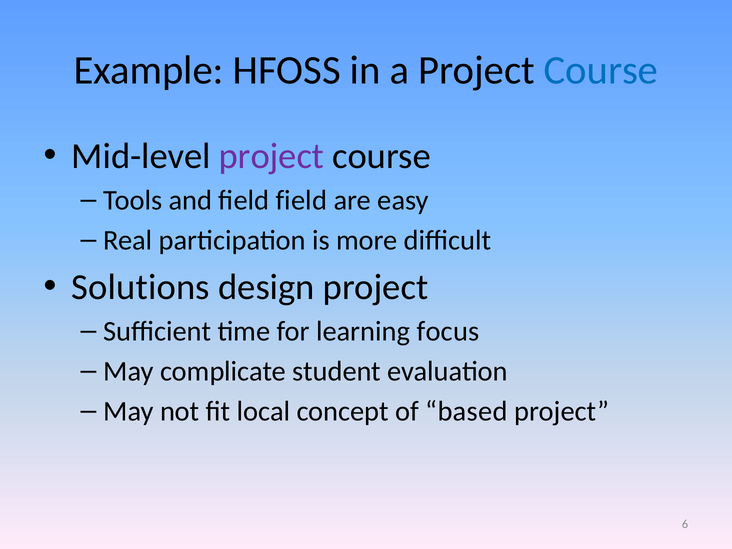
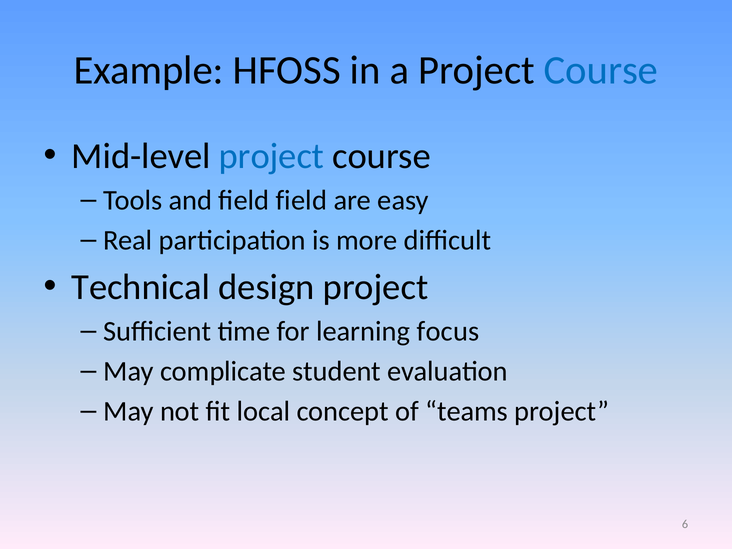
project at (271, 156) colour: purple -> blue
Solutions: Solutions -> Technical
based: based -> teams
